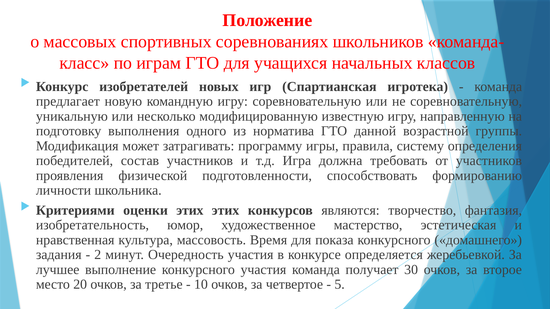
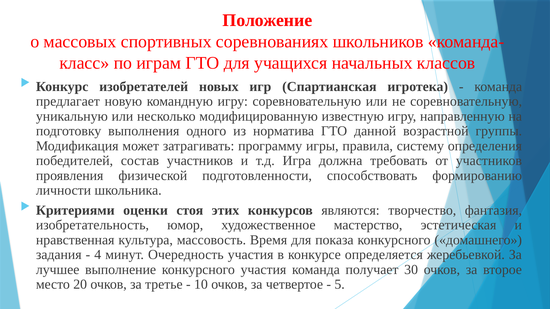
оценки этих: этих -> стоя
2: 2 -> 4
